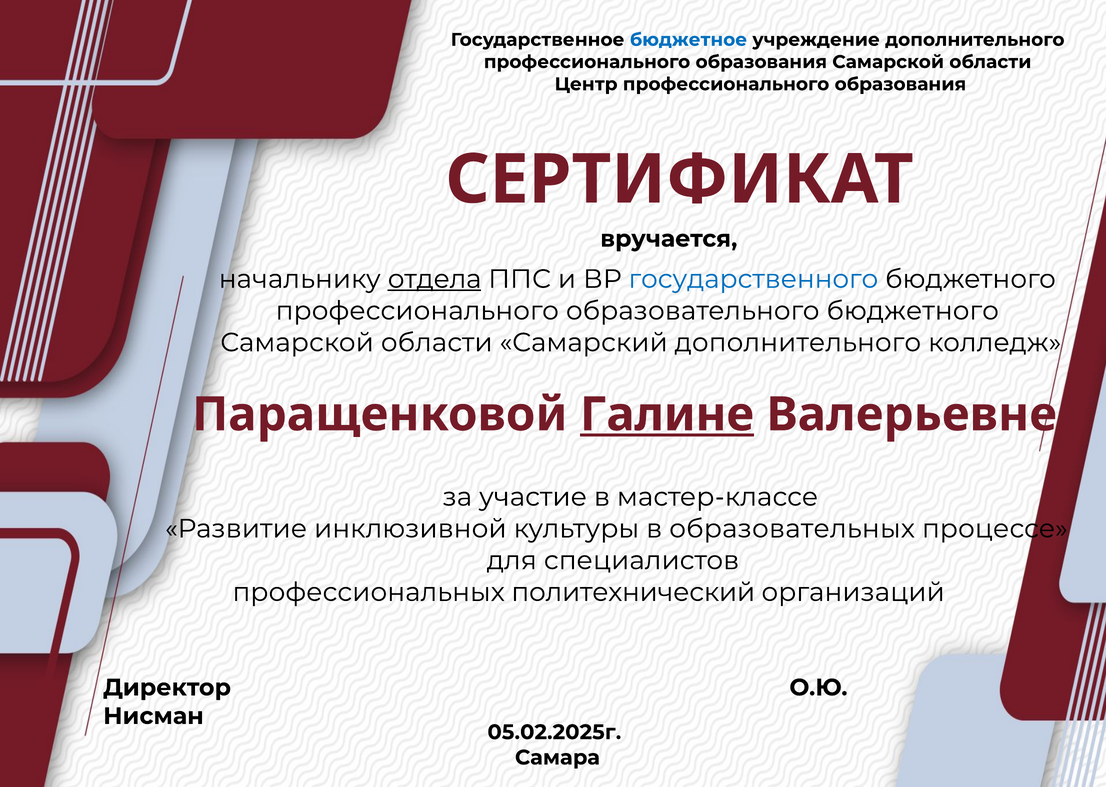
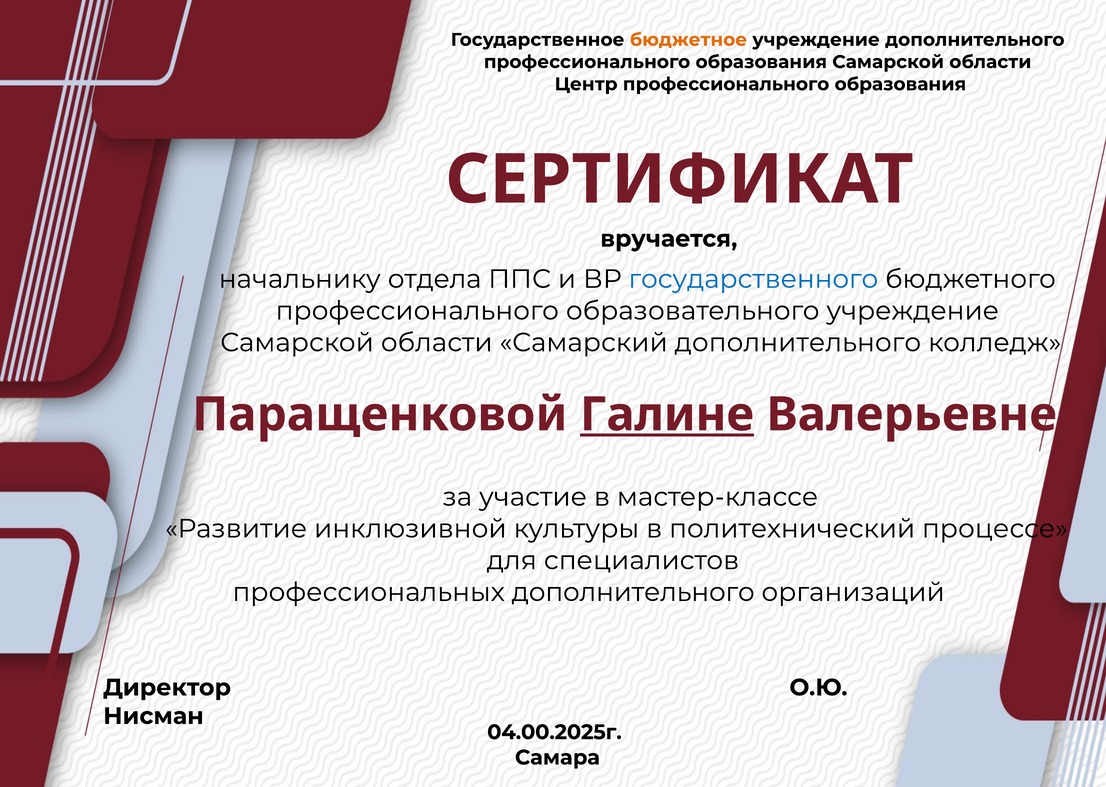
бюджетное colour: blue -> orange
отдела underline: present -> none
образовательного бюджетного: бюджетного -> учреждение
образовательных: образовательных -> политехнический
профессиональных политехнический: политехнический -> дополнительного
05.02.2025г: 05.02.2025г -> 04.00.2025г
